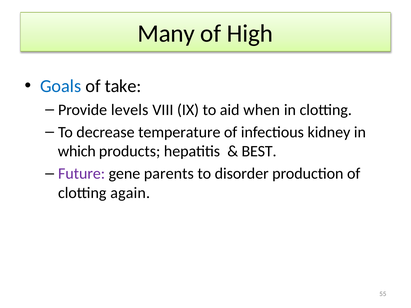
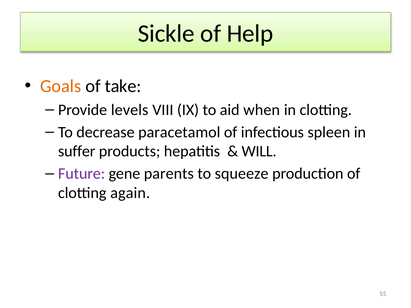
Many: Many -> Sickle
High: High -> Help
Goals colour: blue -> orange
temperature: temperature -> paracetamol
kidney: kidney -> spleen
which: which -> suffer
BEST: BEST -> WILL
disorder: disorder -> squeeze
